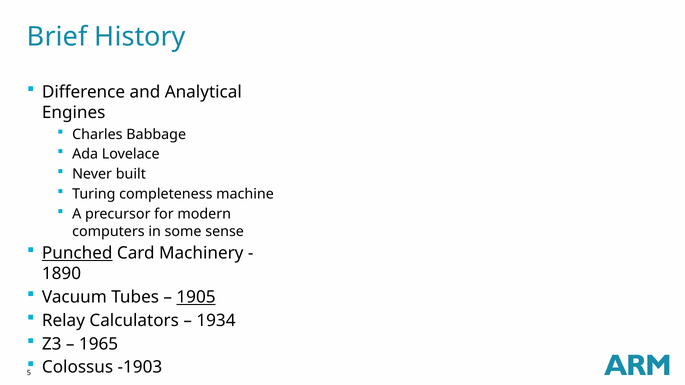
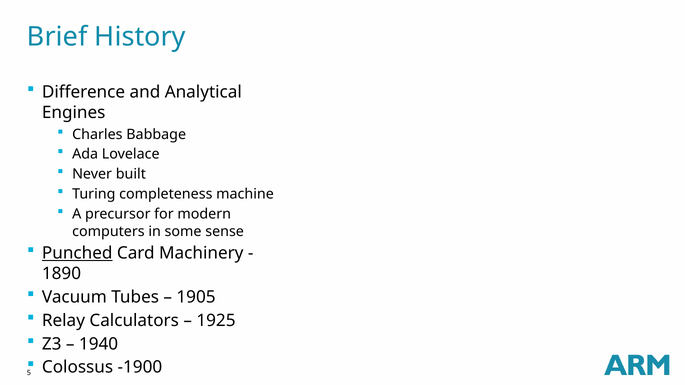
1905 underline: present -> none
1934: 1934 -> 1925
1965: 1965 -> 1940
-1903: -1903 -> -1900
